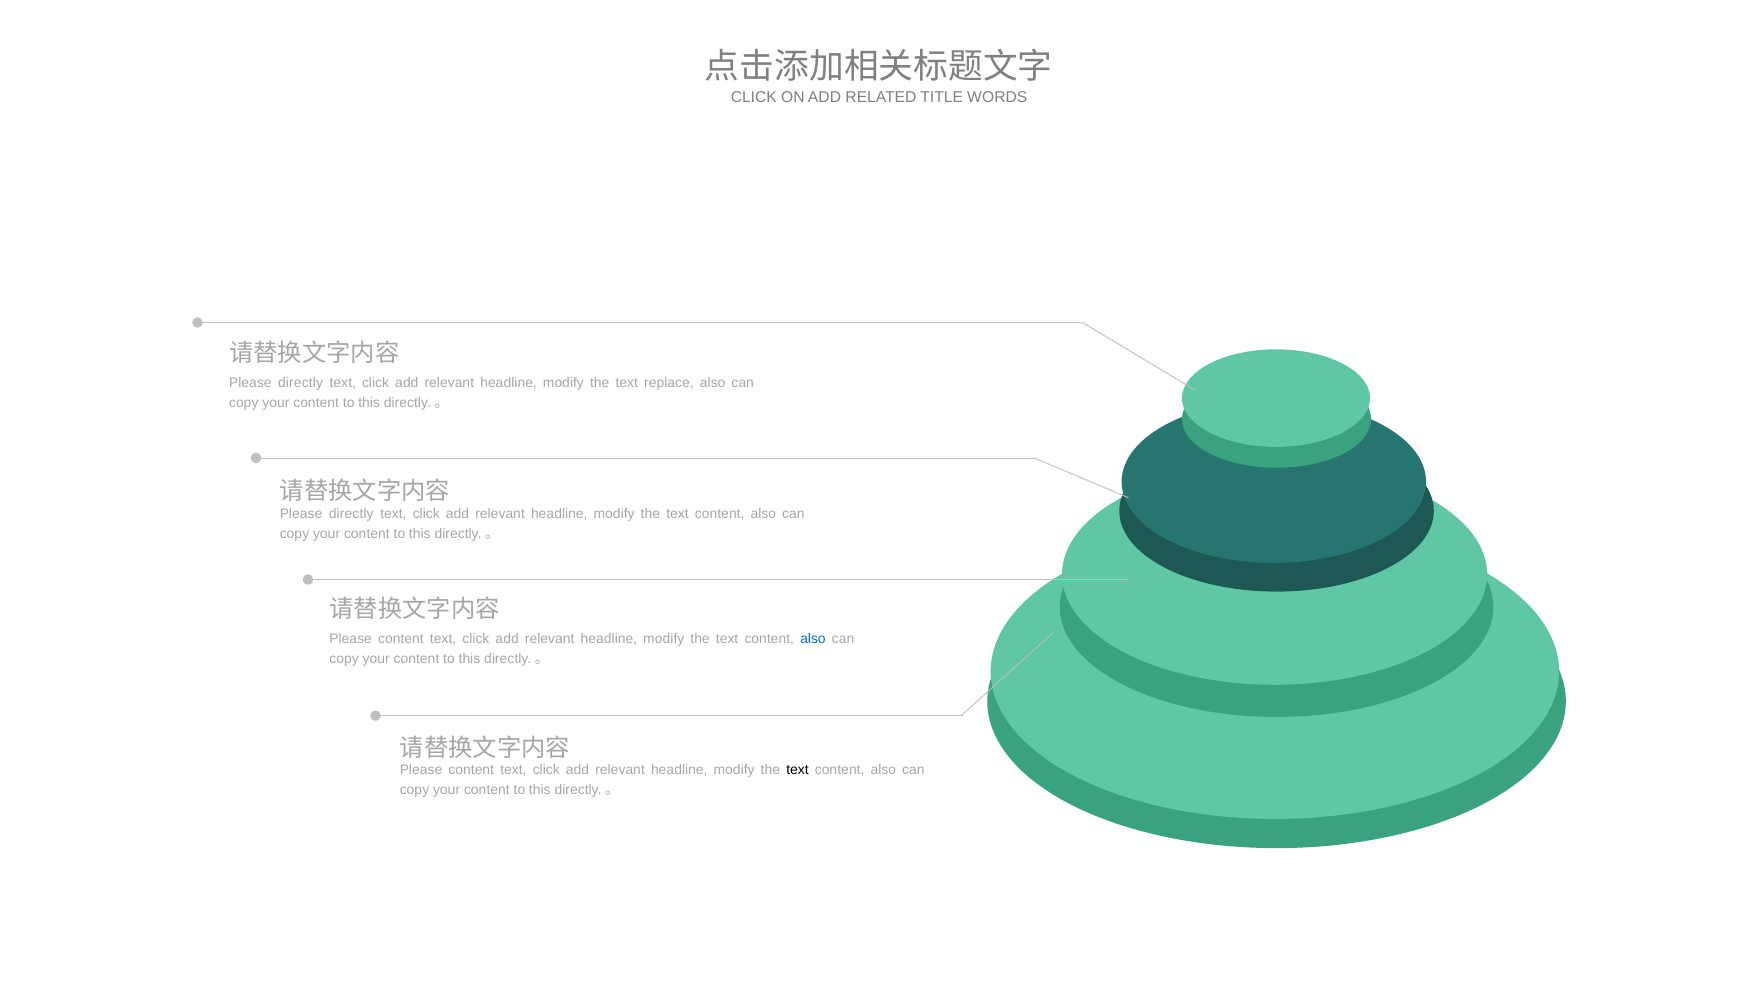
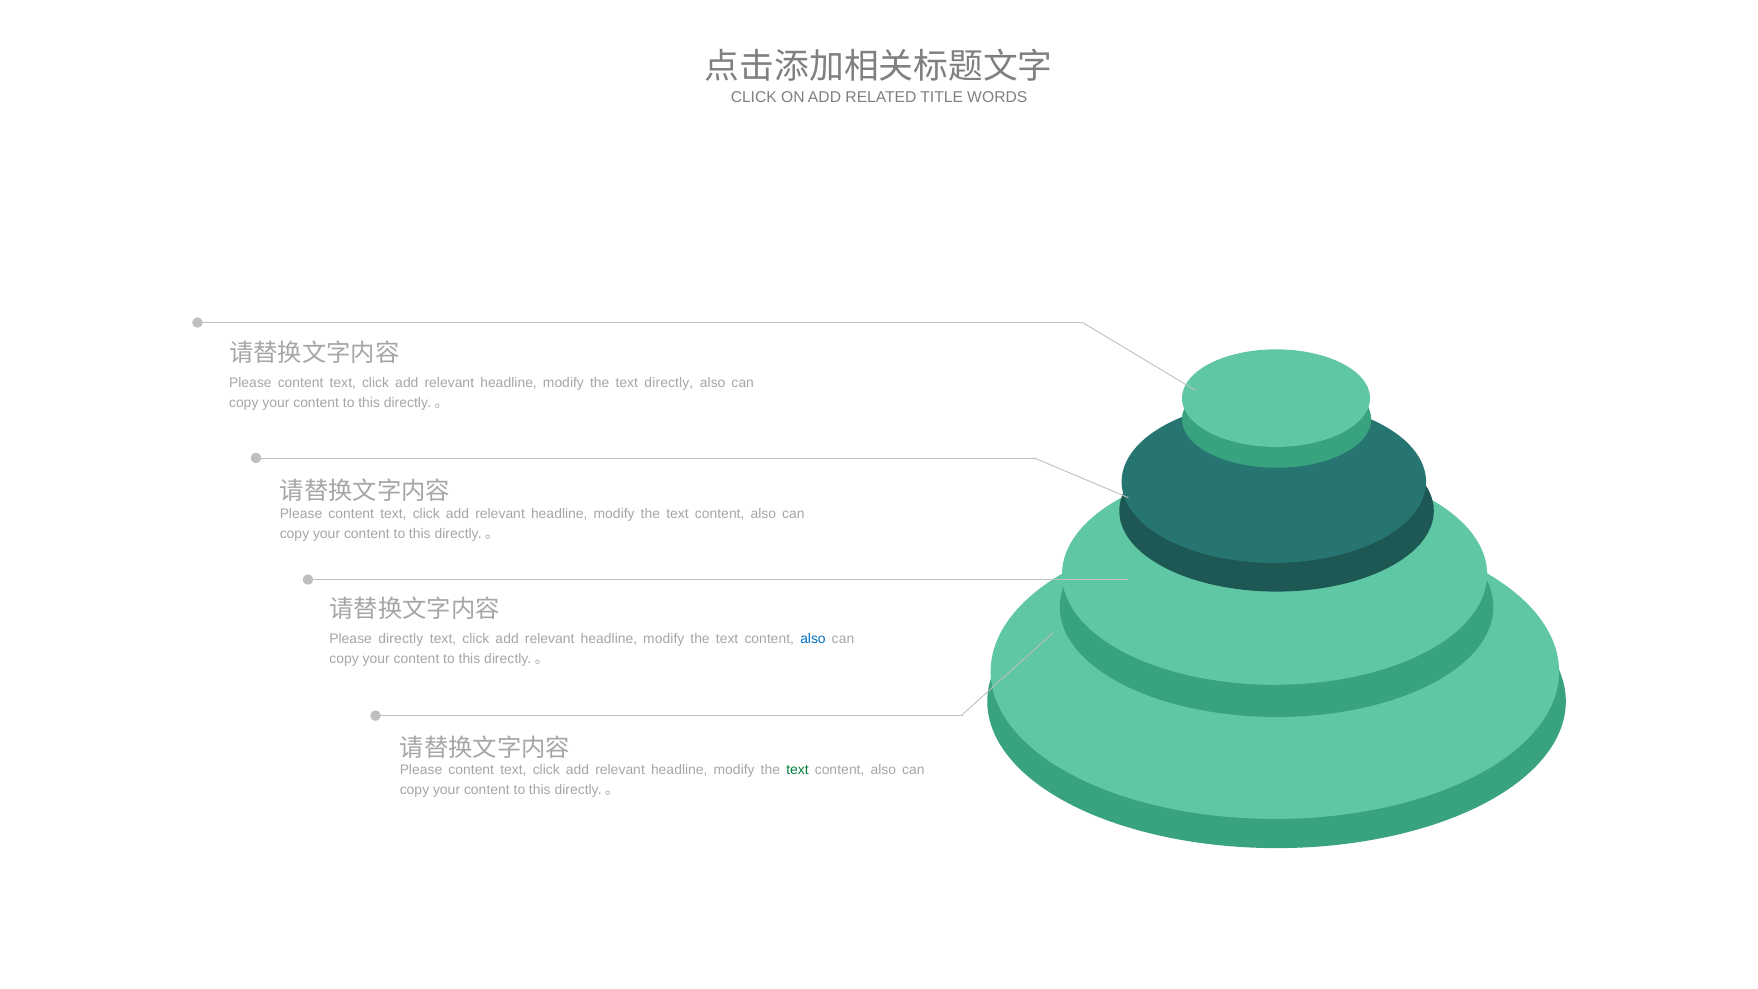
directly at (301, 383): directly -> content
text replace: replace -> directly
directly at (351, 514): directly -> content
content at (401, 639): content -> directly
text at (797, 770) colour: black -> green
